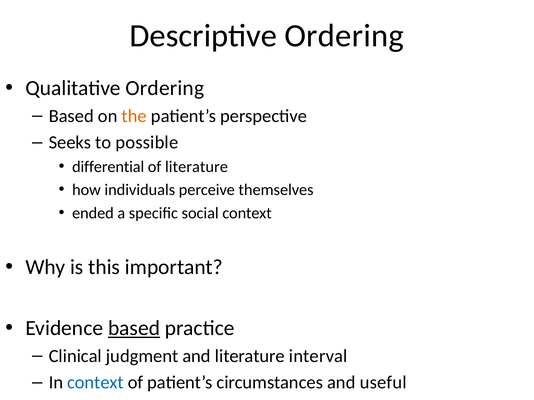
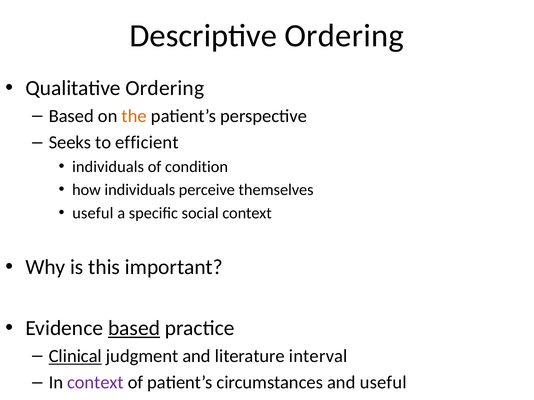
possible: possible -> efficient
differential at (108, 167): differential -> individuals
of literature: literature -> condition
ended at (93, 213): ended -> useful
Clinical underline: none -> present
context at (95, 383) colour: blue -> purple
